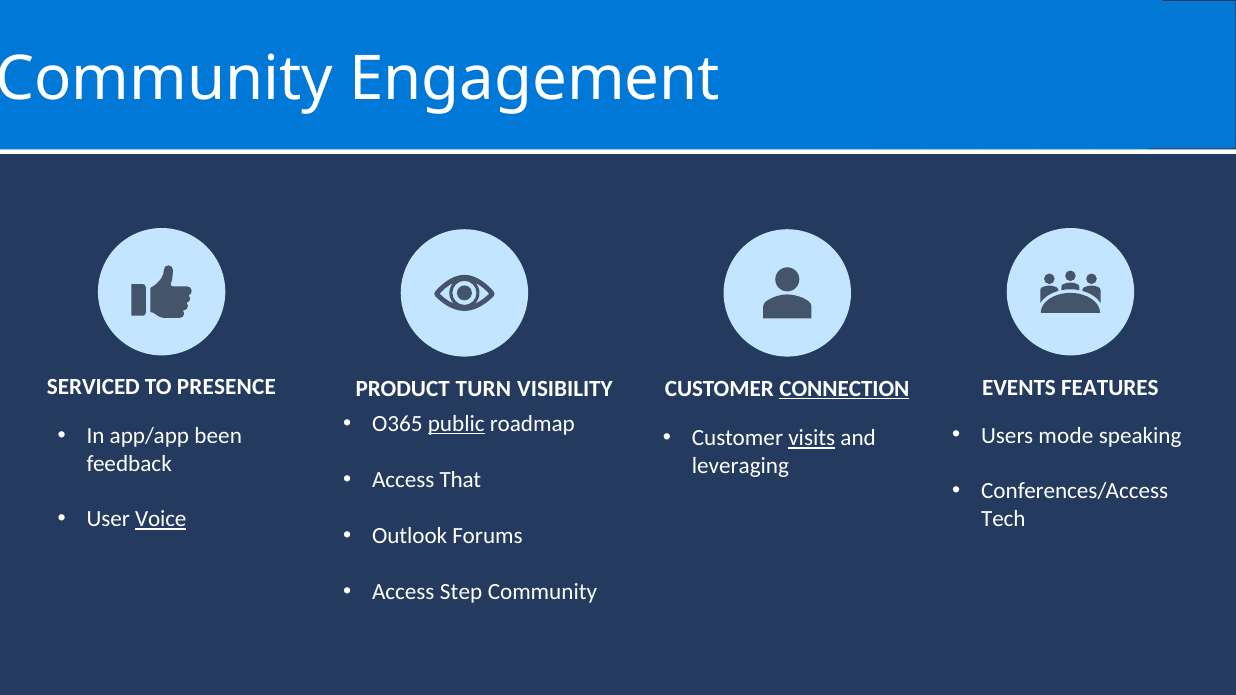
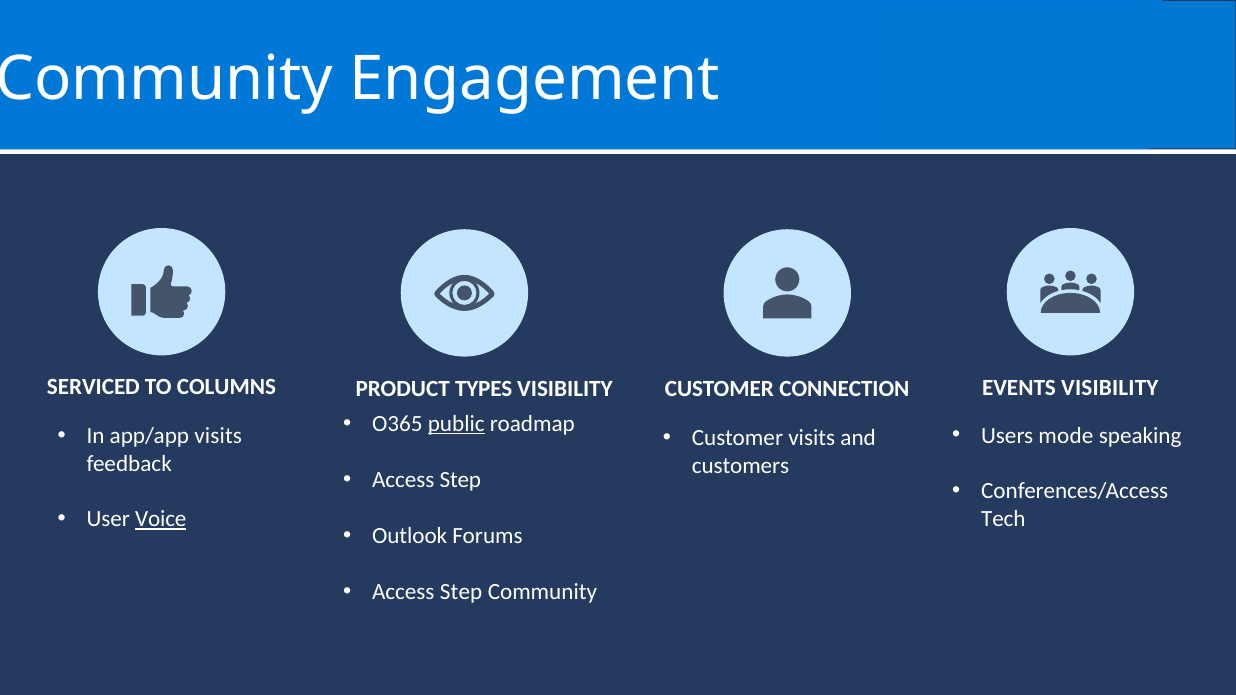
PRESENCE: PRESENCE -> COLUMNS
TURN: TURN -> TYPES
CONNECTION underline: present -> none
EVENTS FEATURES: FEATURES -> VISIBILITY
app/app been: been -> visits
visits at (812, 438) underline: present -> none
leveraging: leveraging -> customers
That at (460, 480): That -> Step
